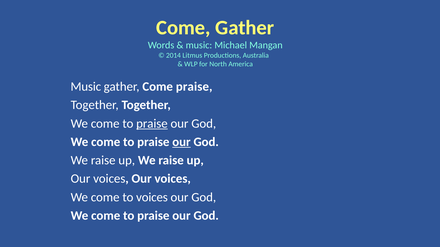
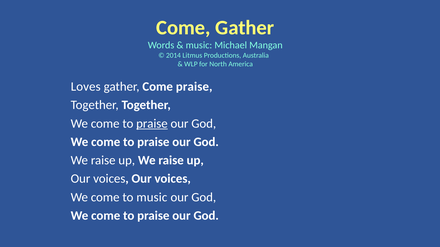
Music at (86, 87): Music -> Loves
our at (181, 142) underline: present -> none
to voices: voices -> music
